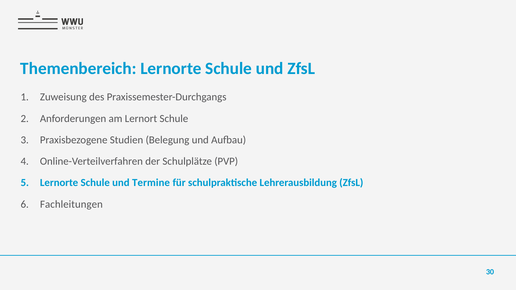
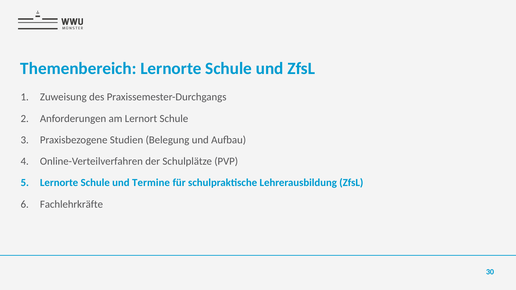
Fachleitungen: Fachleitungen -> Fachlehrkräfte
